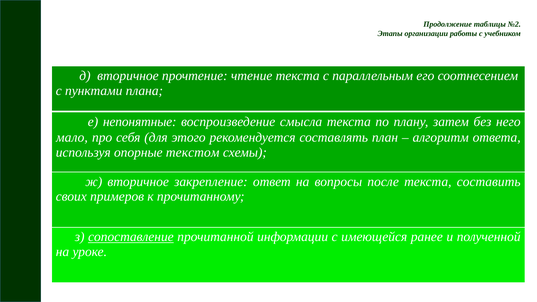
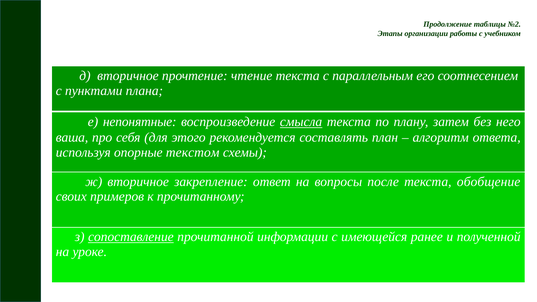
смысла underline: none -> present
мало: мало -> ваша
составить: составить -> обобщение
